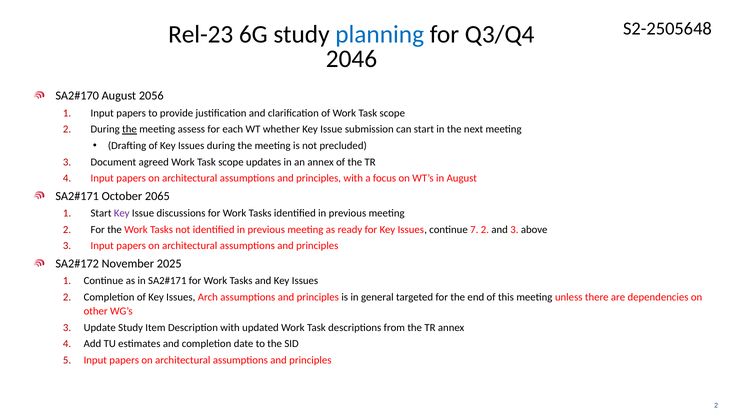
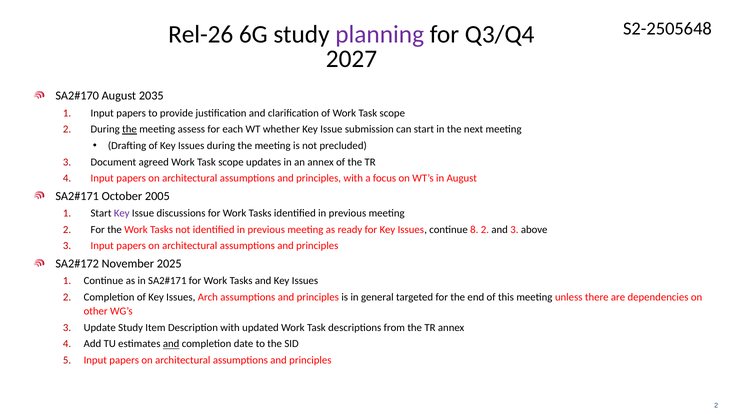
Rel-23: Rel-23 -> Rel-26
planning colour: blue -> purple
2046: 2046 -> 2027
2056: 2056 -> 2035
2065: 2065 -> 2005
7: 7 -> 8
and at (171, 344) underline: none -> present
